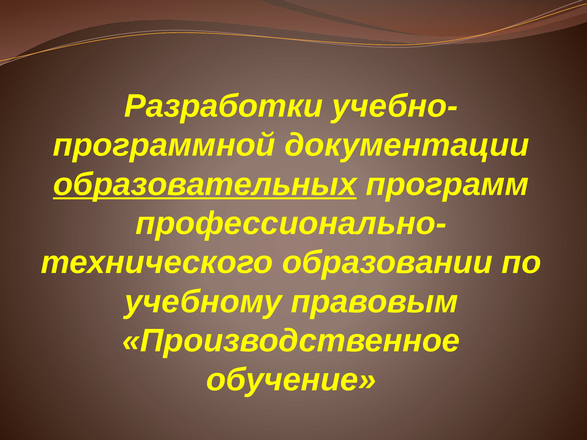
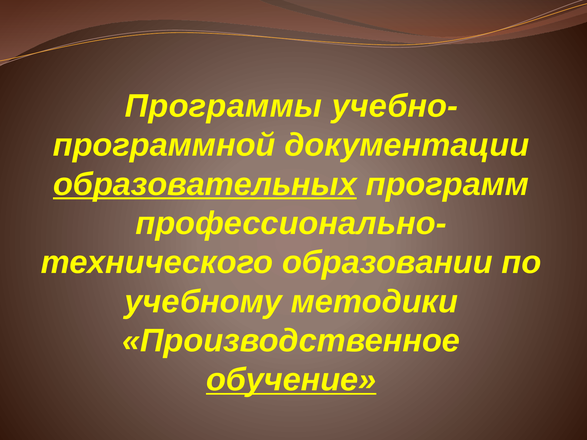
Разработки: Разработки -> Программы
правовым: правовым -> методики
обучение underline: none -> present
